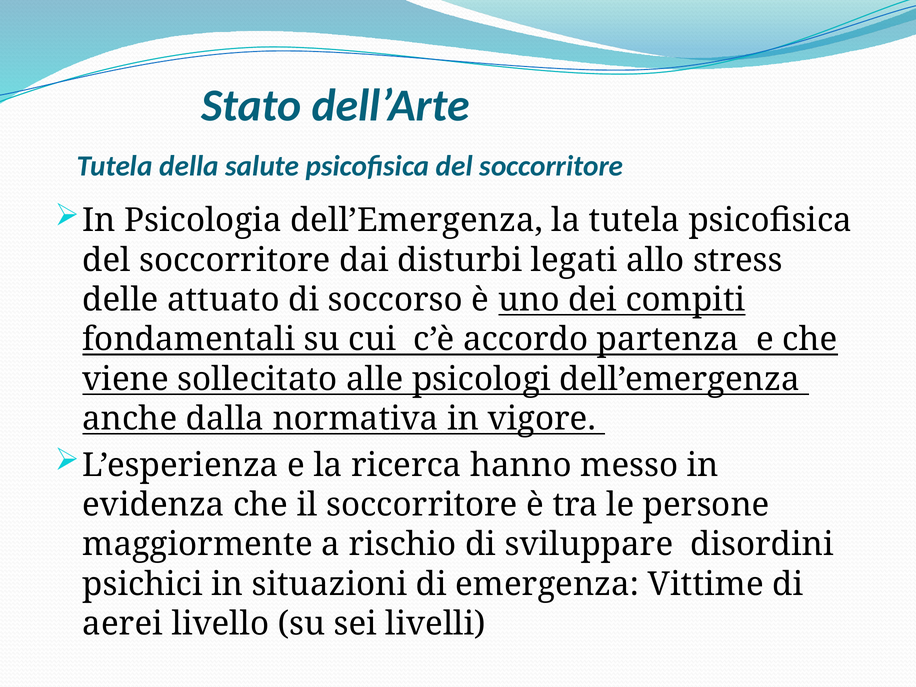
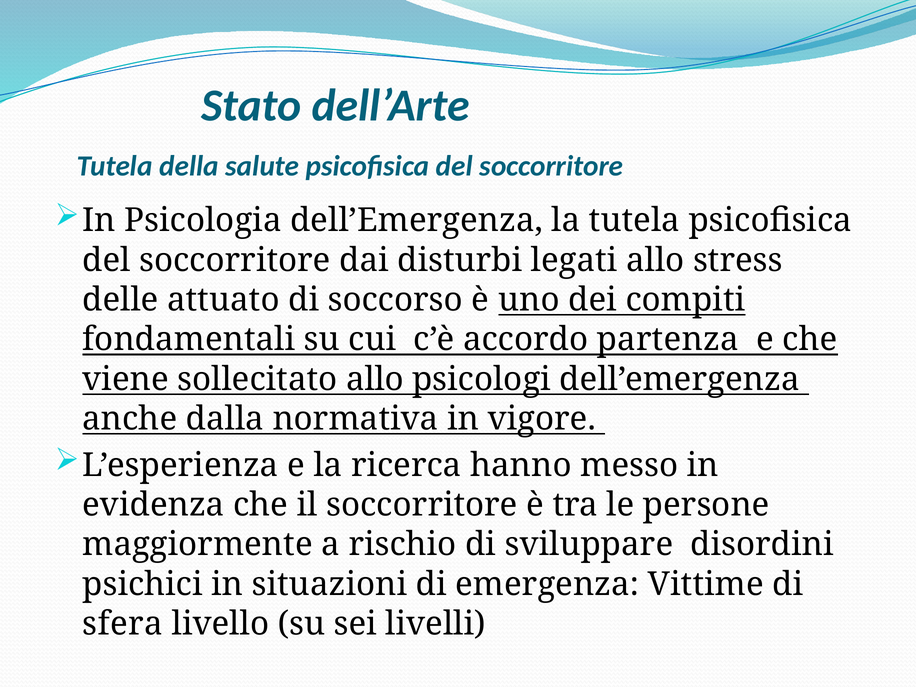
sollecitato alle: alle -> allo
aerei: aerei -> sfera
